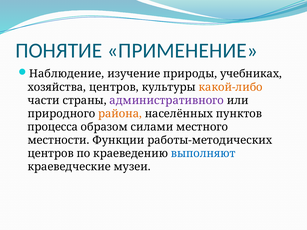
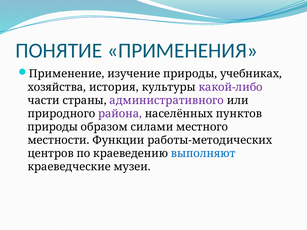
ПРИМЕНЕНИЕ: ПРИМЕНЕНИЕ -> ПРИМЕНЕНИЯ
Наблюдение: Наблюдение -> Применение
хозяйства центров: центров -> история
какой-либо colour: orange -> purple
района colour: orange -> purple
процесса at (53, 127): процесса -> природы
